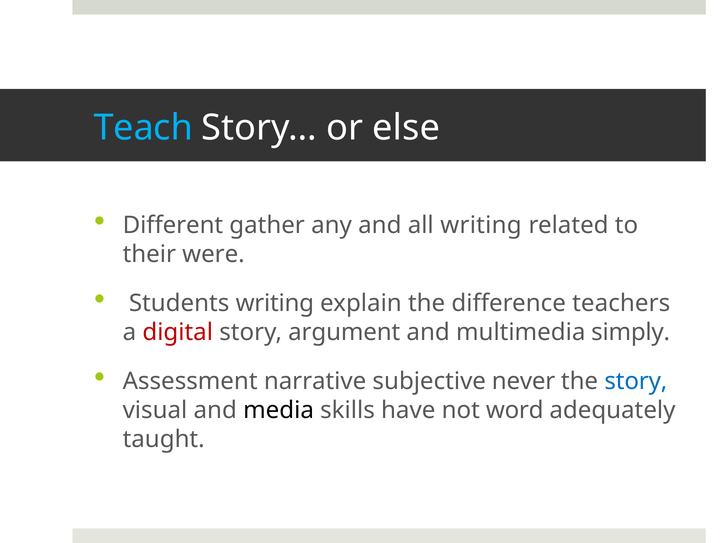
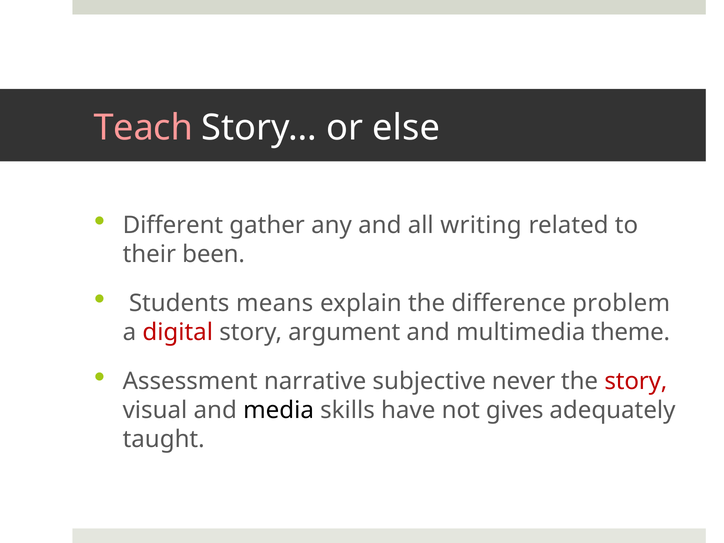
Teach colour: light blue -> pink
were: were -> been
Students writing: writing -> means
teachers: teachers -> problem
simply: simply -> theme
story at (636, 381) colour: blue -> red
word: word -> gives
